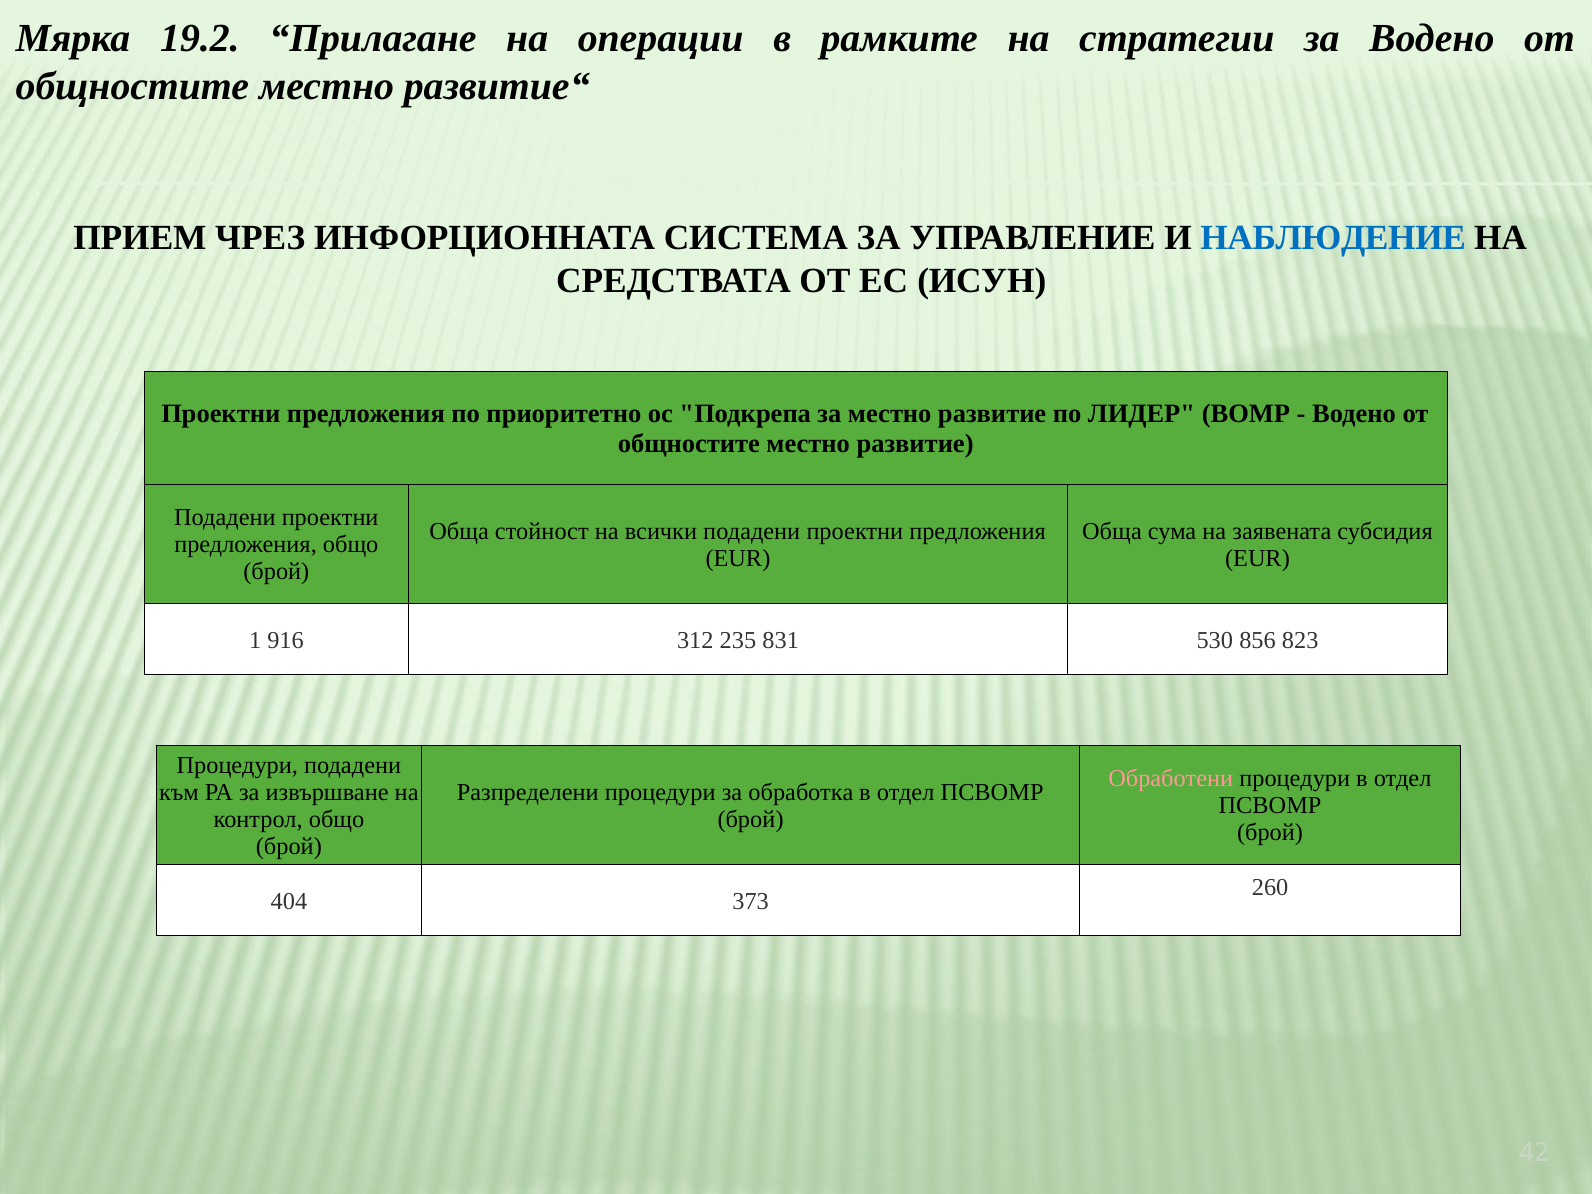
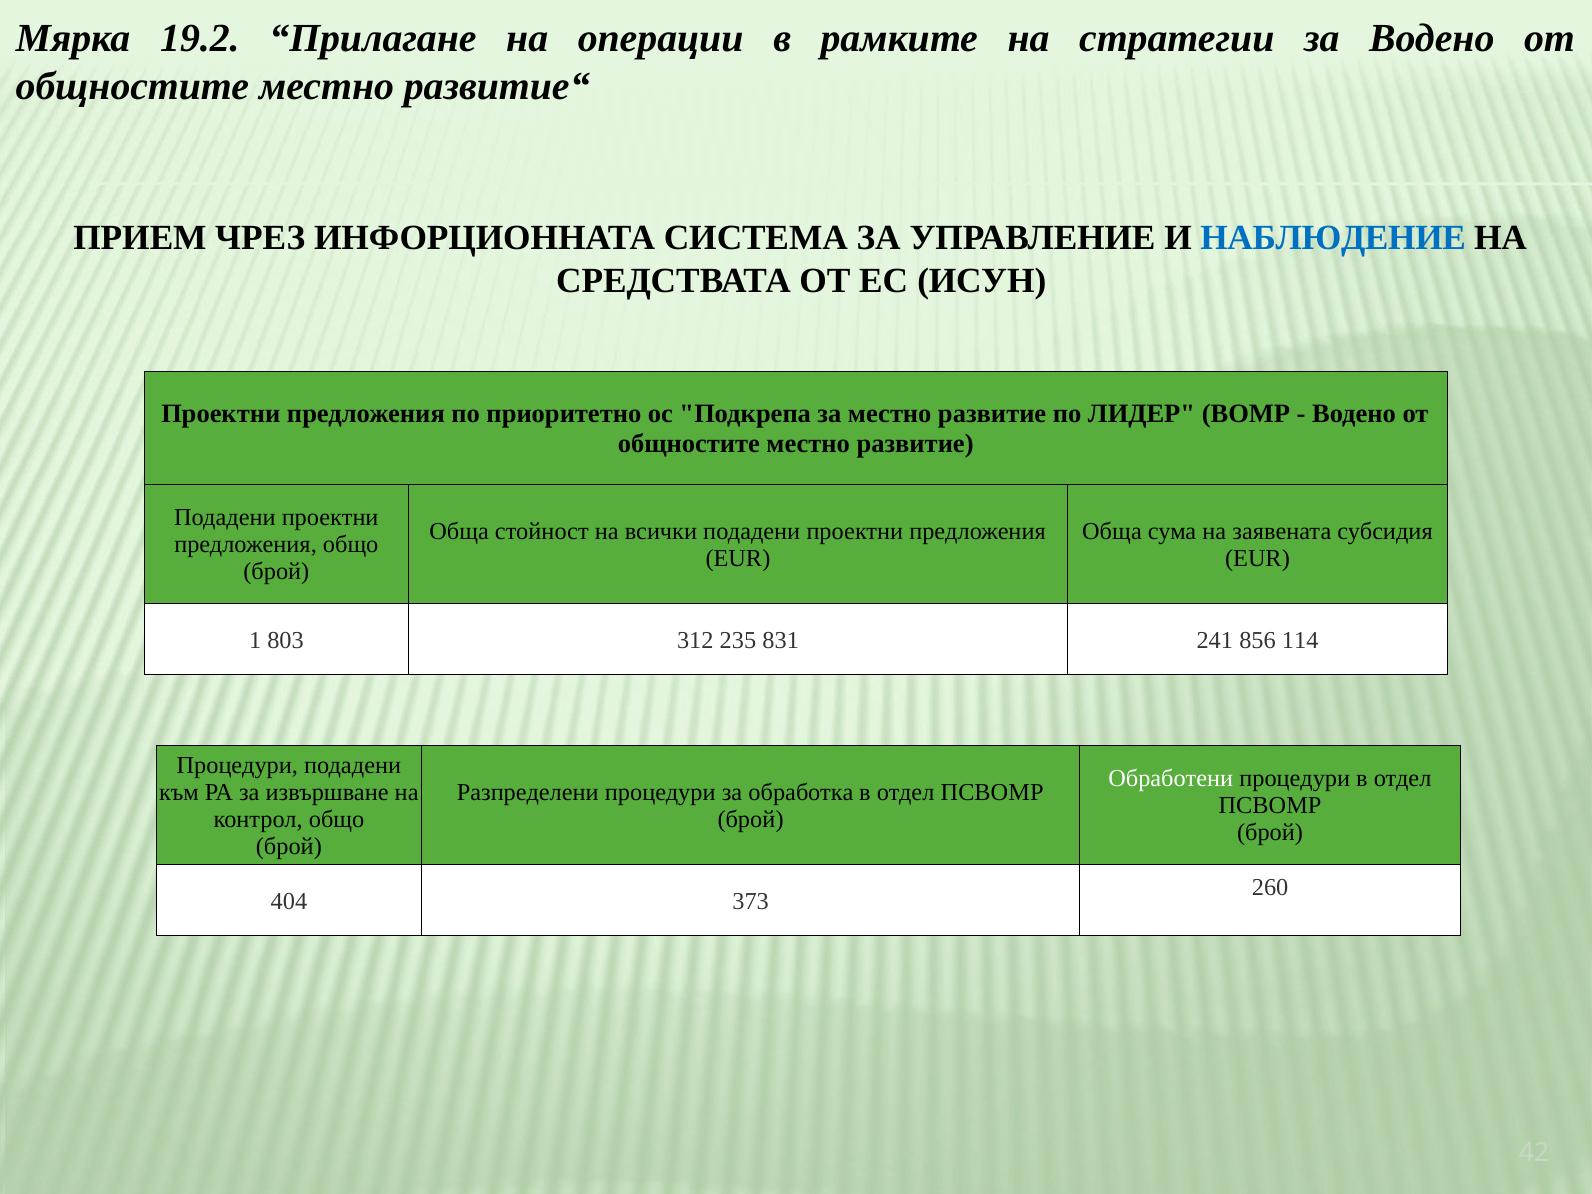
916: 916 -> 803
530: 530 -> 241
823: 823 -> 114
Обработени colour: pink -> white
